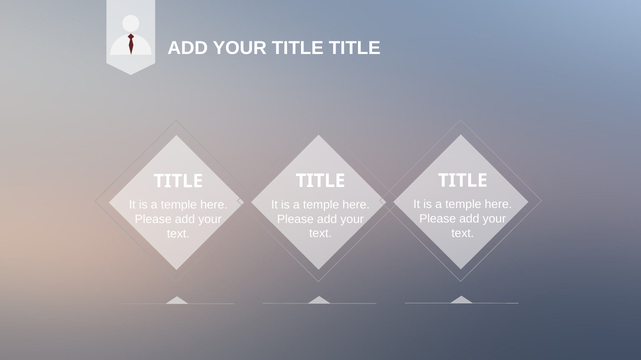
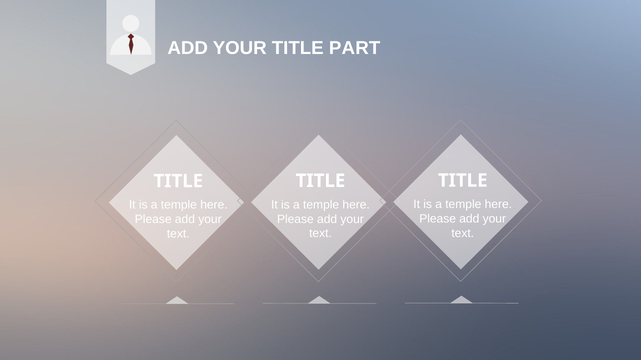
YOUR TITLE TITLE: TITLE -> PART
